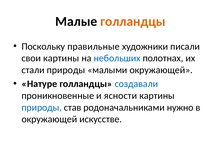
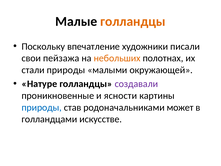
правильные: правильные -> впечатление
свои картины: картины -> пейзажа
небольших colour: blue -> orange
создавали colour: blue -> purple
нужно: нужно -> может
окружающей at (49, 119): окружающей -> голландцами
